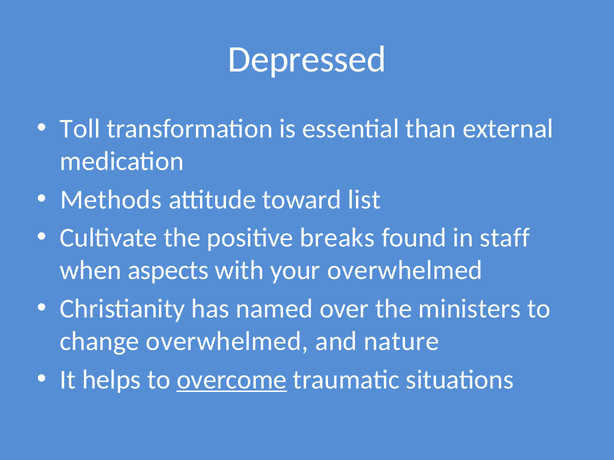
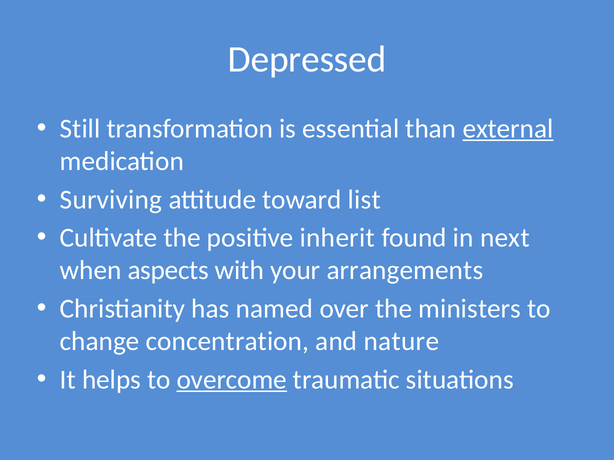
Toll: Toll -> Still
external underline: none -> present
Methods: Methods -> Surviving
breaks: breaks -> inherit
staff: staff -> next
your overwhelmed: overwhelmed -> arrangements
change overwhelmed: overwhelmed -> concentration
